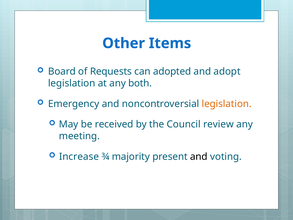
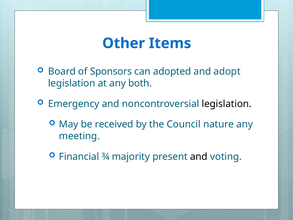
Requests: Requests -> Sponsors
legislation at (227, 104) colour: orange -> black
review: review -> nature
Increase: Increase -> Financial
